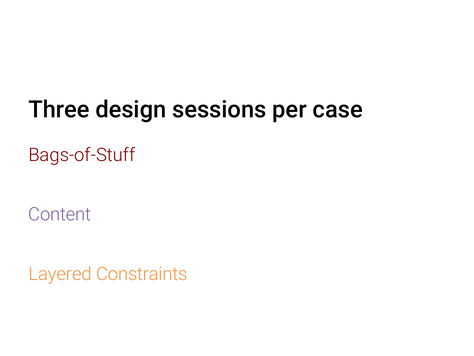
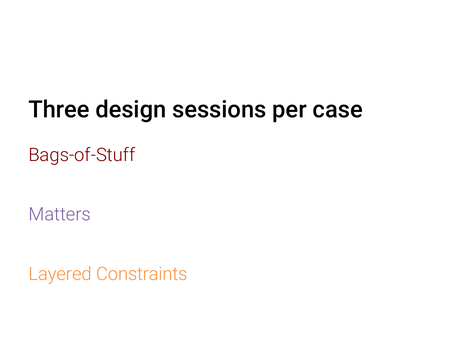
Content: Content -> Matters
